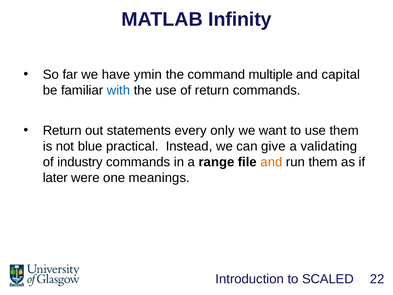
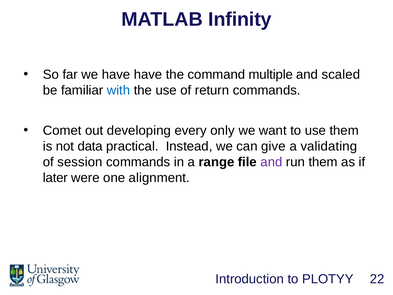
have ymin: ymin -> have
capital: capital -> scaled
Return at (62, 130): Return -> Comet
statements: statements -> developing
blue: blue -> data
industry: industry -> session
and at (271, 162) colour: orange -> purple
meanings: meanings -> alignment
SCALED: SCALED -> PLOTYY
